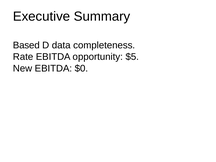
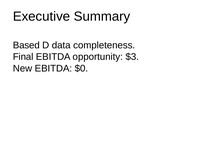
Rate: Rate -> Final
$5: $5 -> $3
